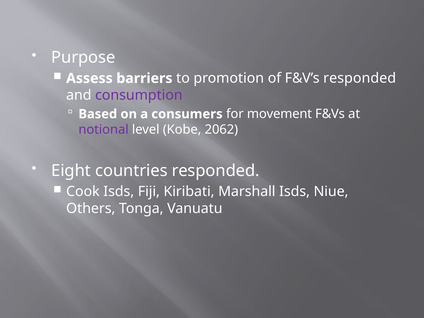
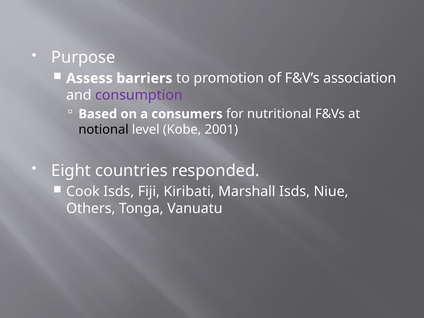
F&V’s responded: responded -> association
movement: movement -> nutritional
notional colour: purple -> black
2062: 2062 -> 2001
